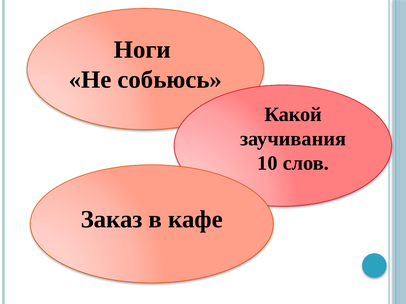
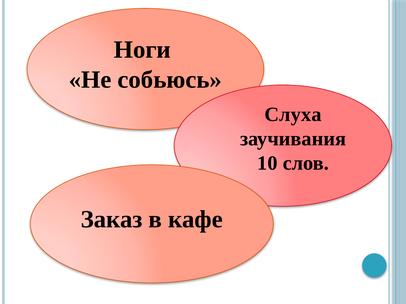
Какой: Какой -> Слуха
